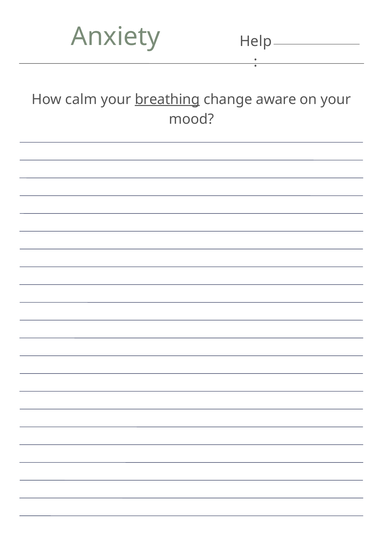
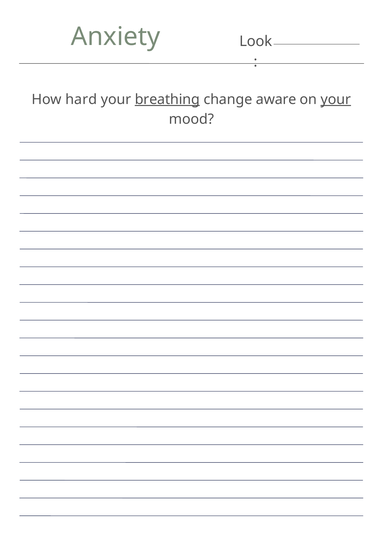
Help: Help -> Look
calm: calm -> hard
your at (336, 99) underline: none -> present
